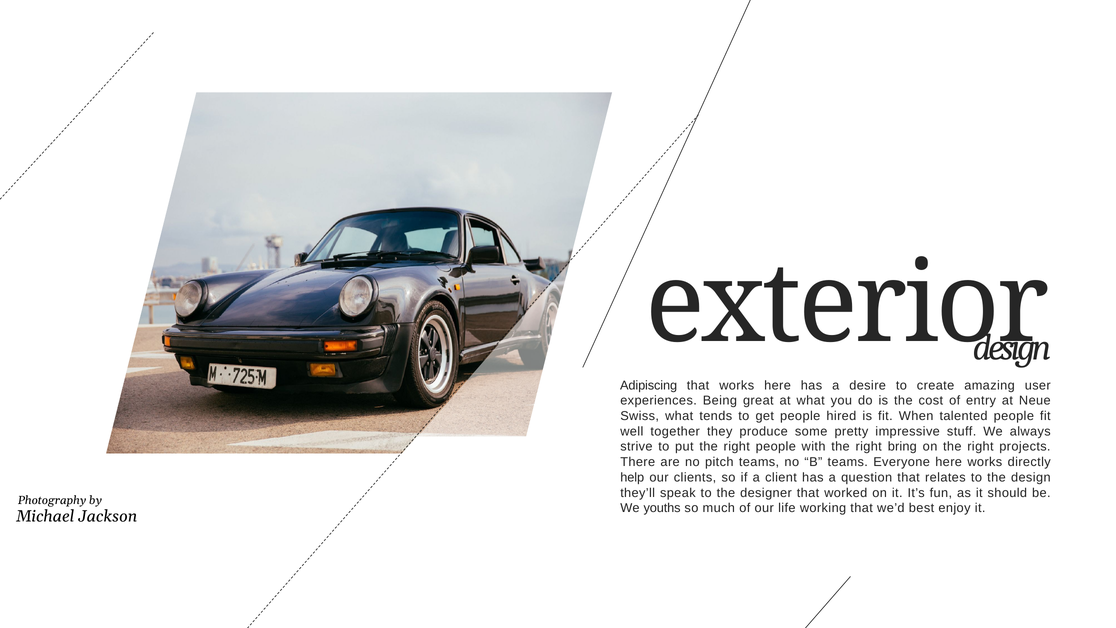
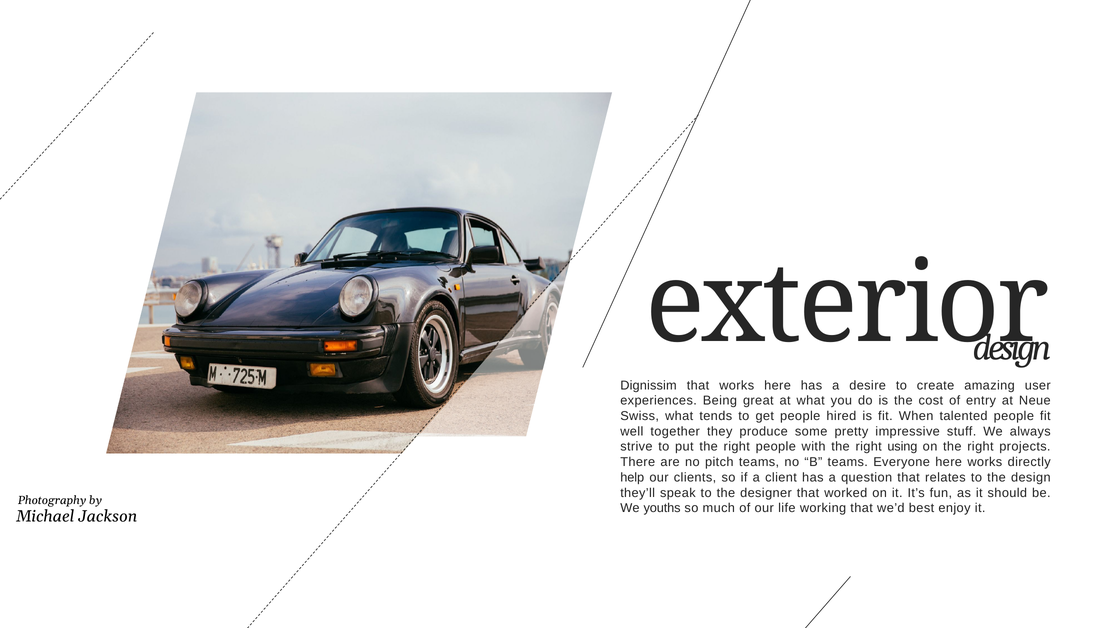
Adipiscing: Adipiscing -> Dignissim
bring: bring -> using
